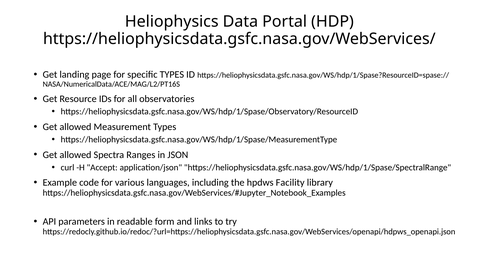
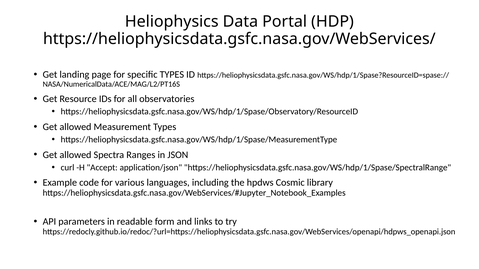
Facility: Facility -> Cosmic
